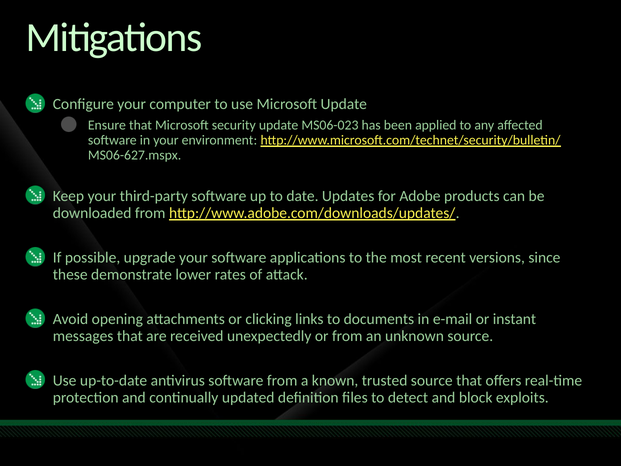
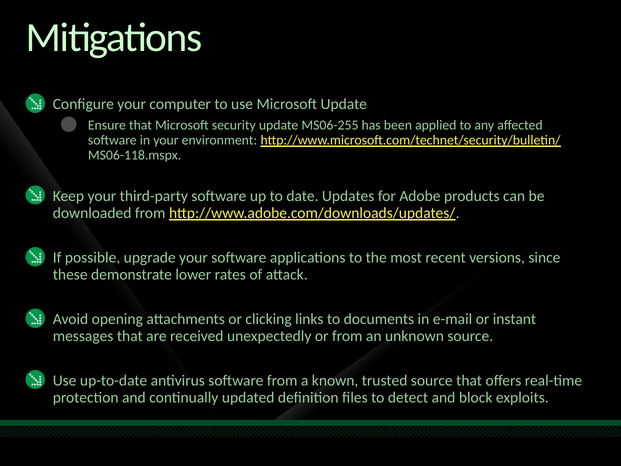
MS06-023: MS06-023 -> MS06-255
MS06-627.mspx: MS06-627.mspx -> MS06-118.mspx
